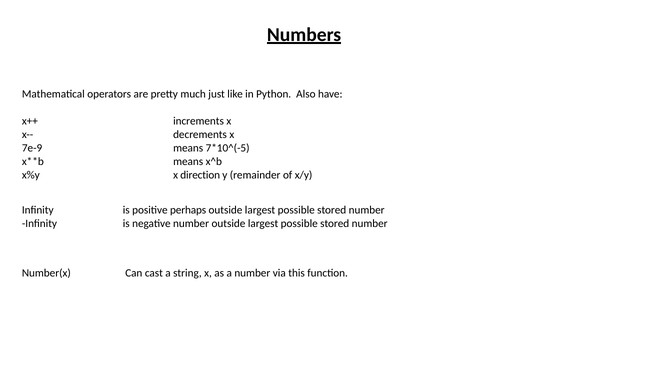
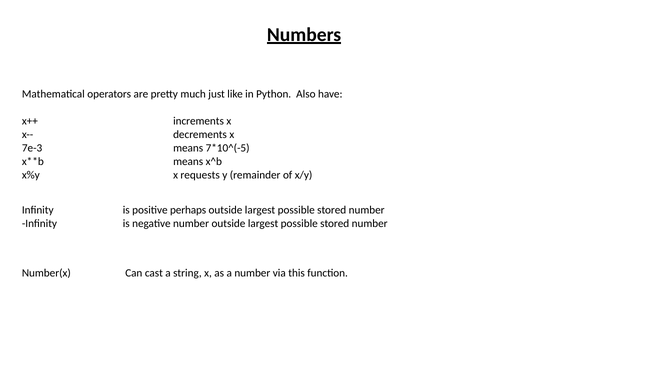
7e-9: 7e-9 -> 7e-3
direction: direction -> requests
